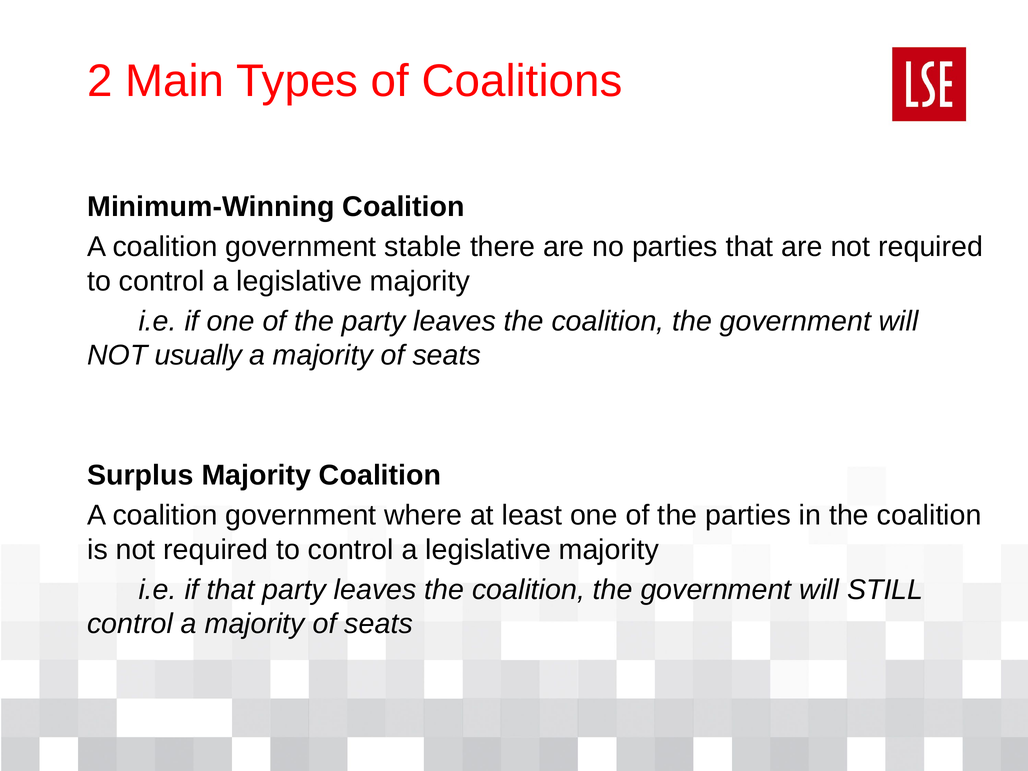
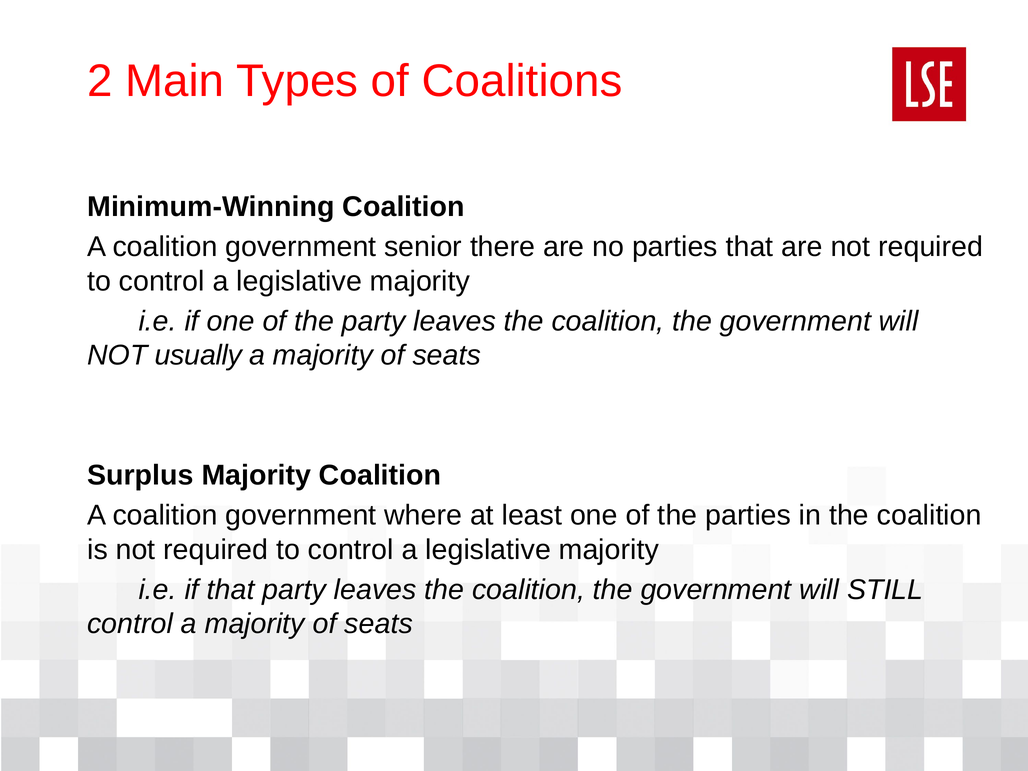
stable: stable -> senior
